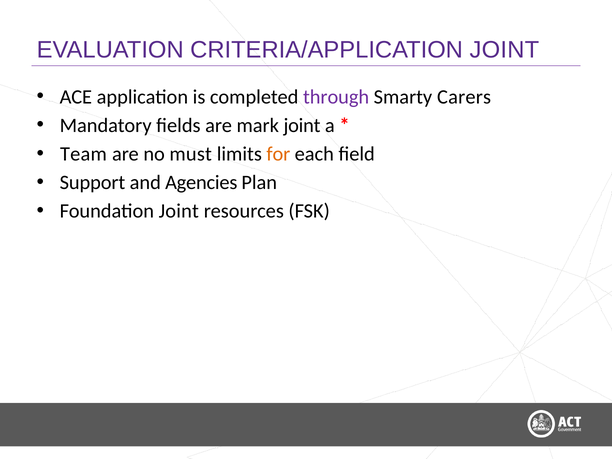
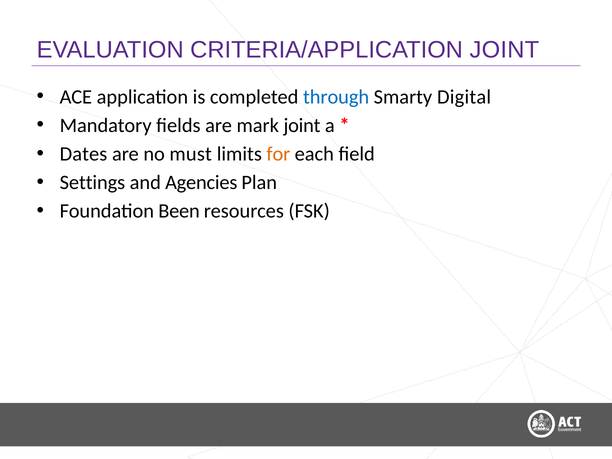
through colour: purple -> blue
Carers: Carers -> Digital
Team: Team -> Dates
Support: Support -> Settings
Foundation Joint: Joint -> Been
